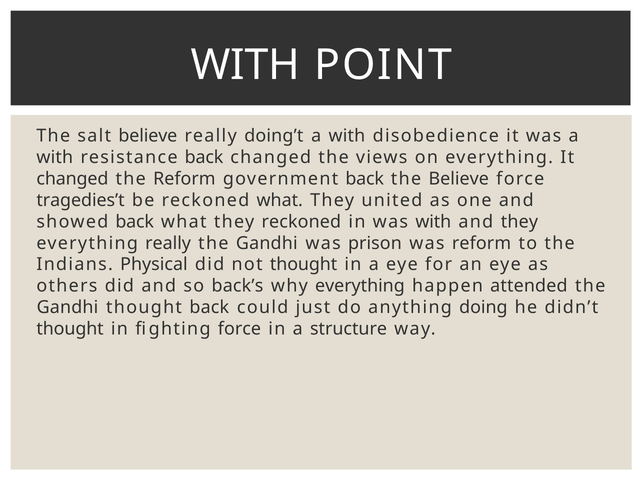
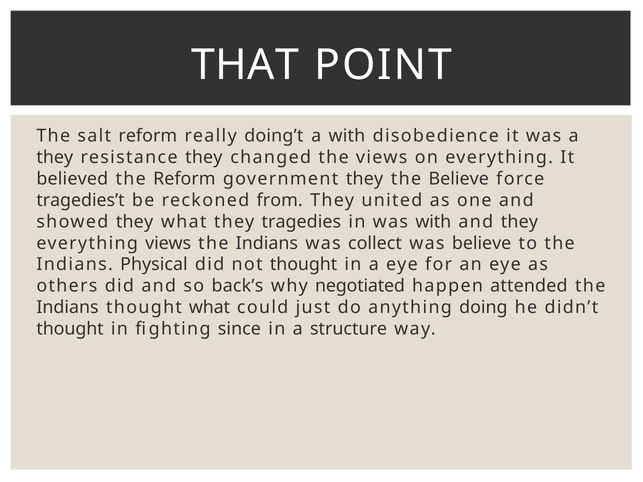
WITH at (245, 65): WITH -> THAT
salt believe: believe -> reform
with at (55, 158): with -> they
resistance back: back -> they
changed at (72, 179): changed -> believed
government back: back -> they
reckoned what: what -> from
showed back: back -> they
they reckoned: reckoned -> tragedies
everything really: really -> views
Gandhi at (267, 243): Gandhi -> Indians
prison: prison -> collect
was reform: reform -> believe
why everything: everything -> negotiated
Gandhi at (67, 308): Gandhi -> Indians
thought back: back -> what
fighting force: force -> since
